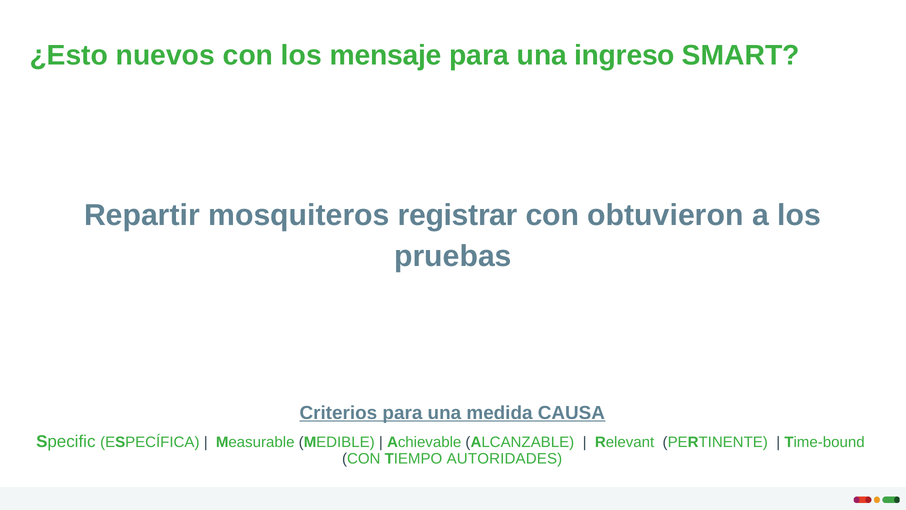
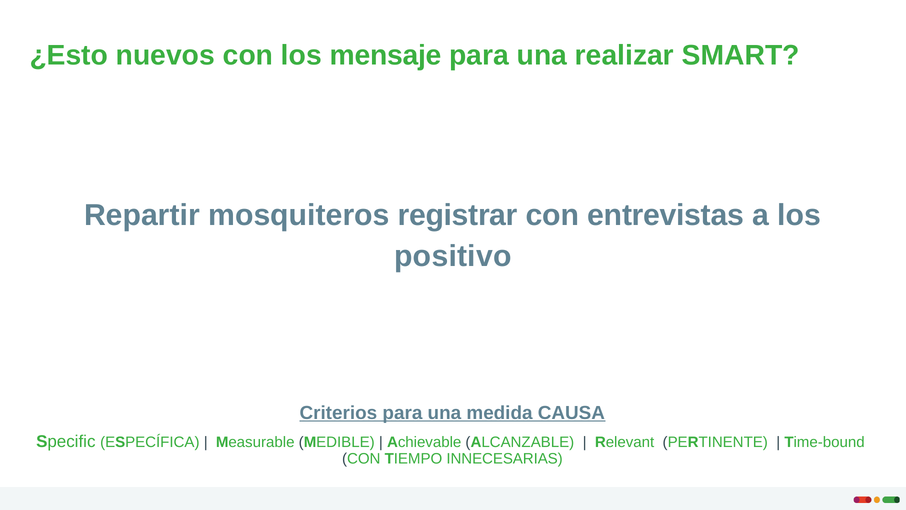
ingreso: ingreso -> realizar
obtuvieron: obtuvieron -> entrevistas
pruebas: pruebas -> positivo
AUTORIDADES: AUTORIDADES -> INNECESARIAS
